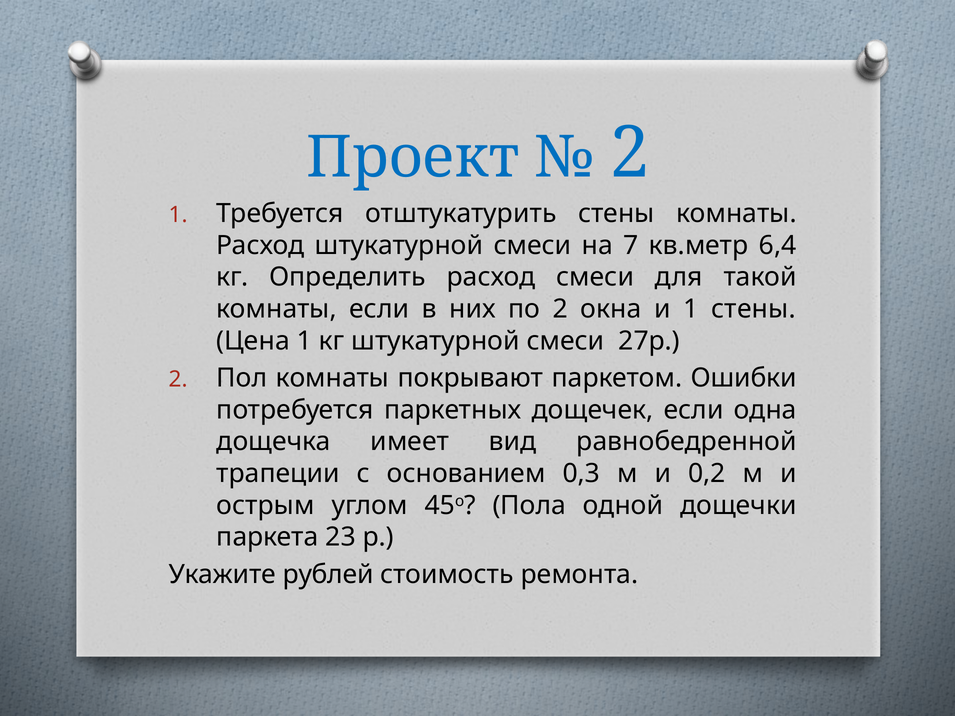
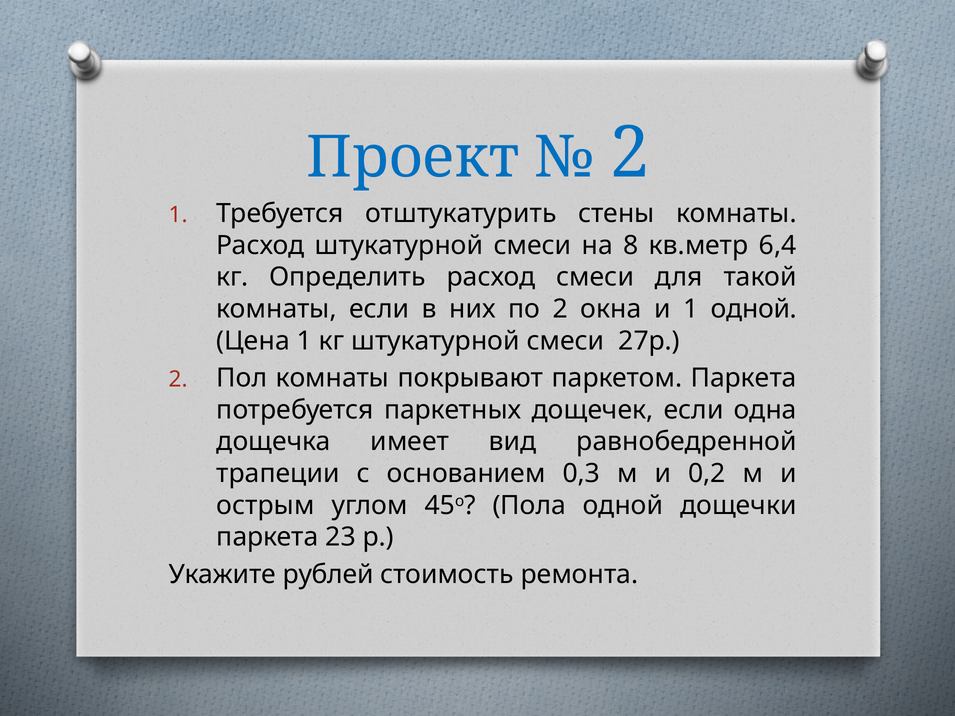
7: 7 -> 8
1 стены: стены -> одной
паркетом Ошибки: Ошибки -> Паркета
